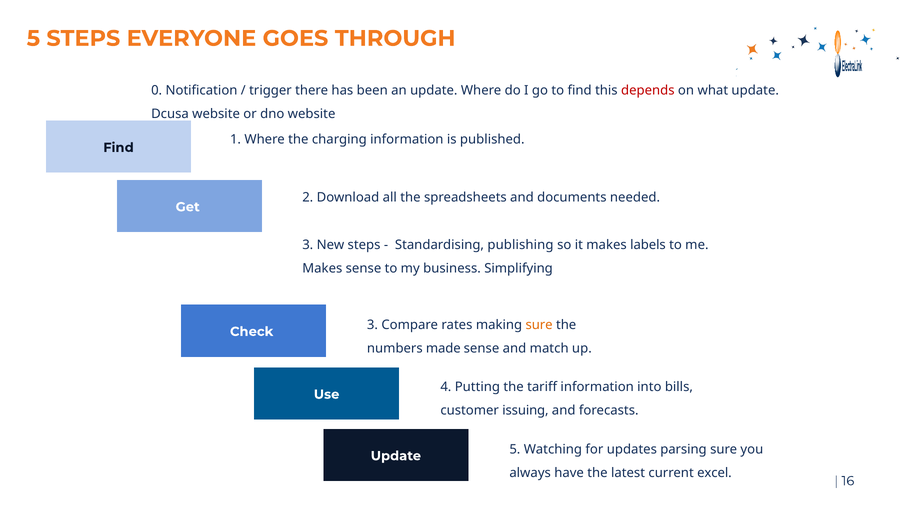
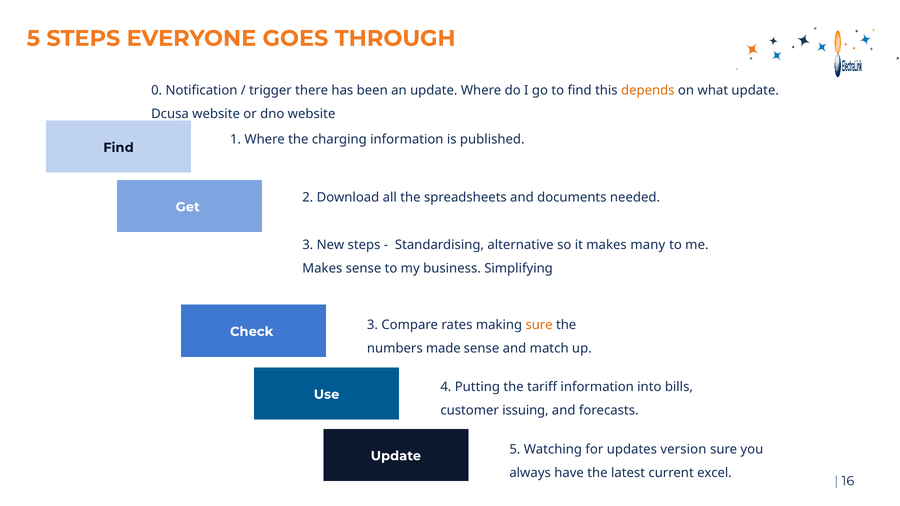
depends colour: red -> orange
publishing: publishing -> alternative
labels: labels -> many
parsing: parsing -> version
